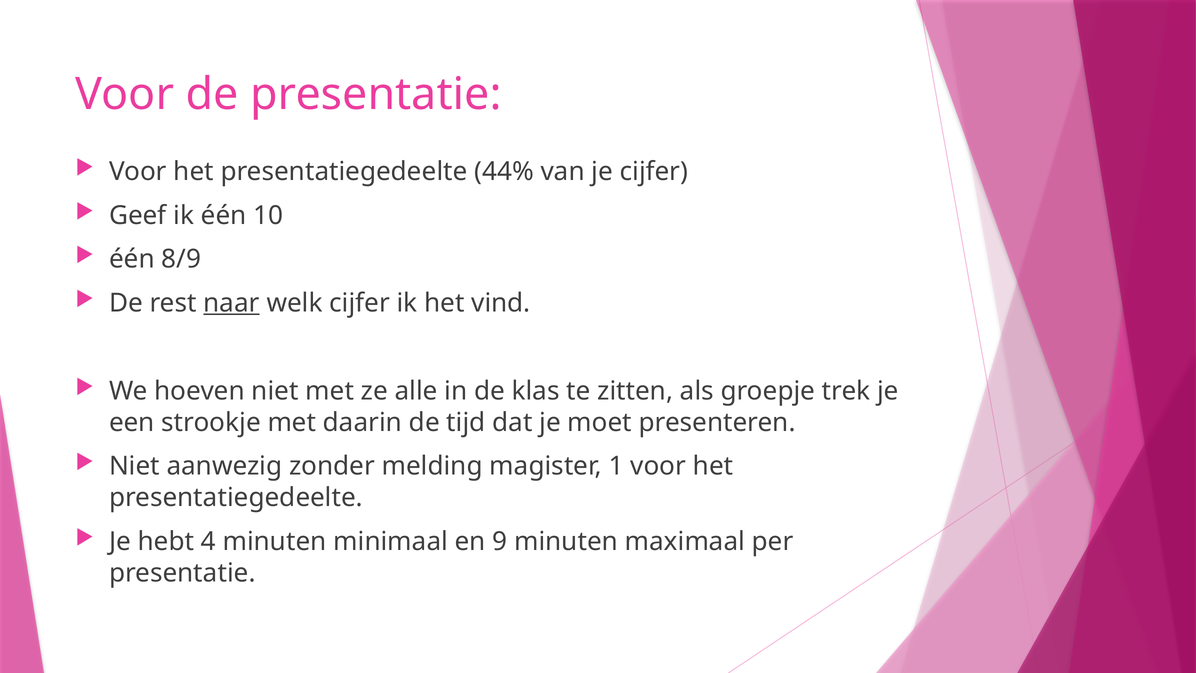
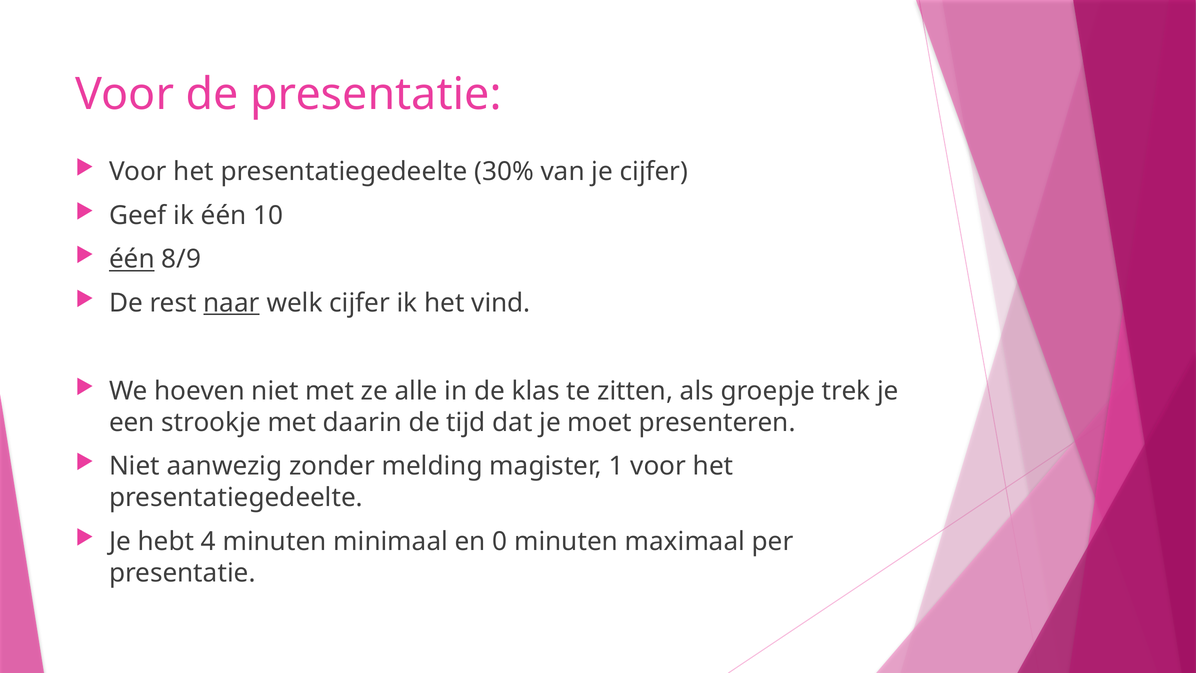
44%: 44% -> 30%
één at (132, 259) underline: none -> present
9: 9 -> 0
